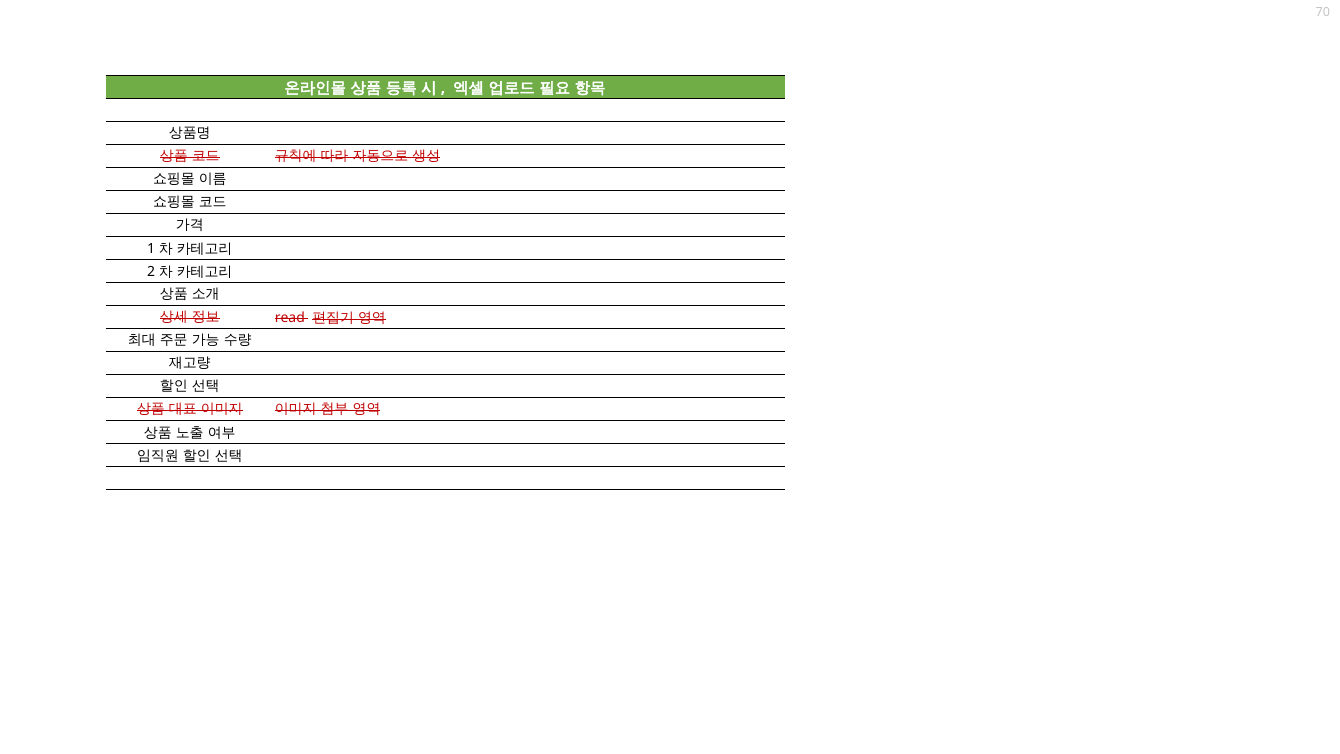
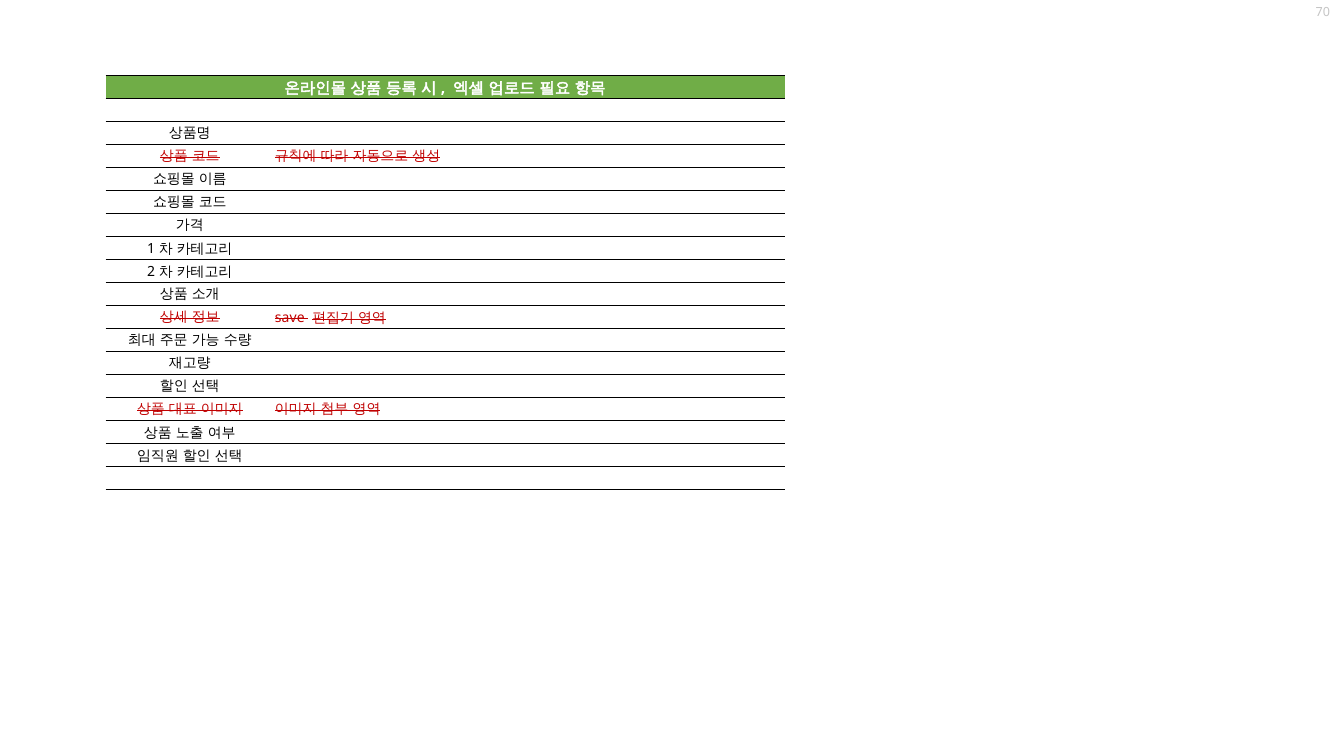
read: read -> save
